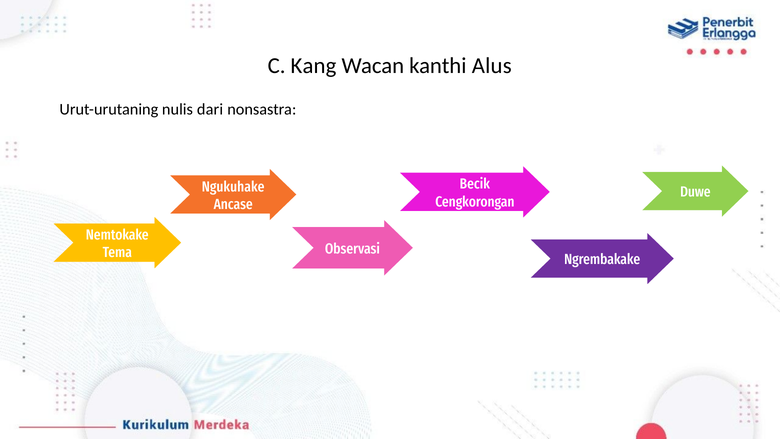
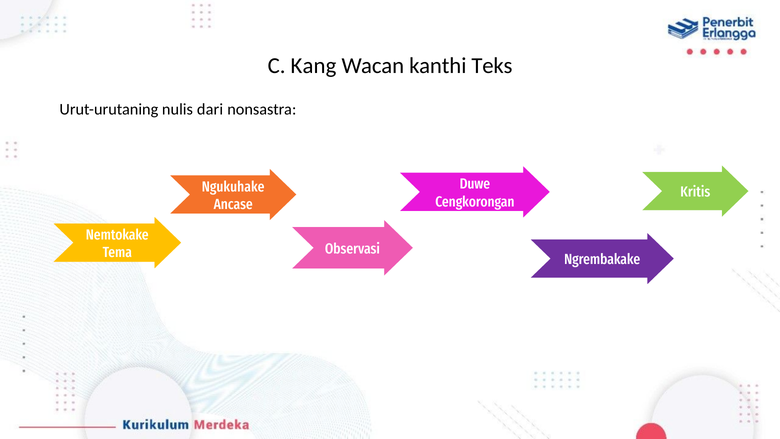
Alus: Alus -> Teks
Becik: Becik -> Duwe
Duwe: Duwe -> Kritis
